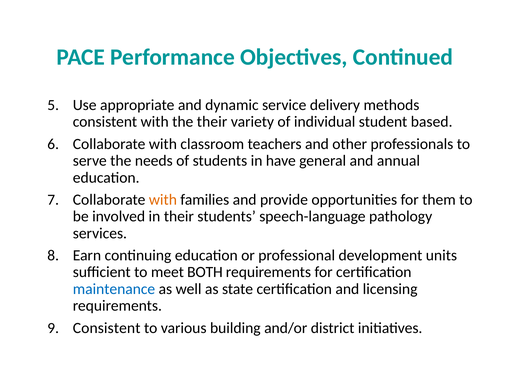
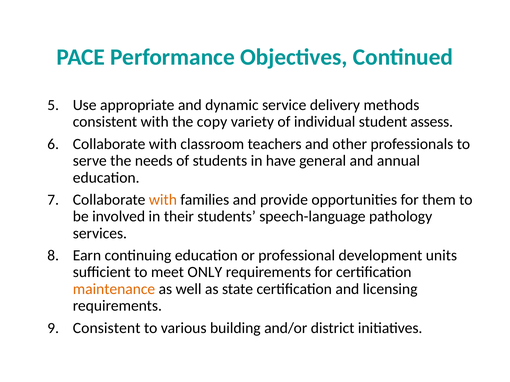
the their: their -> copy
based: based -> assess
BOTH: BOTH -> ONLY
maintenance colour: blue -> orange
